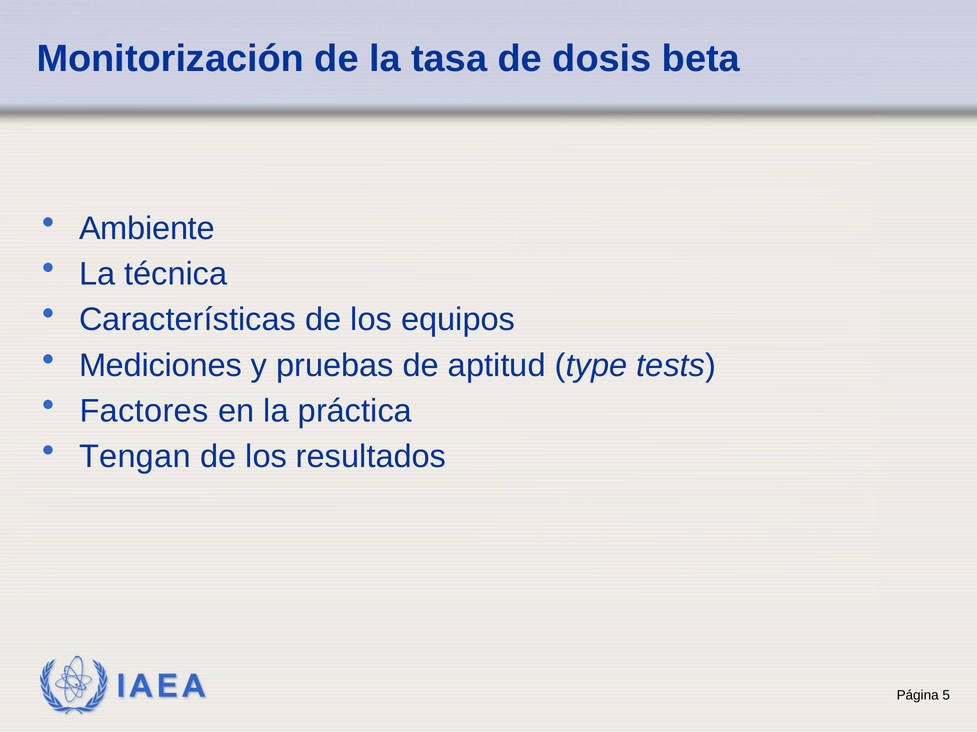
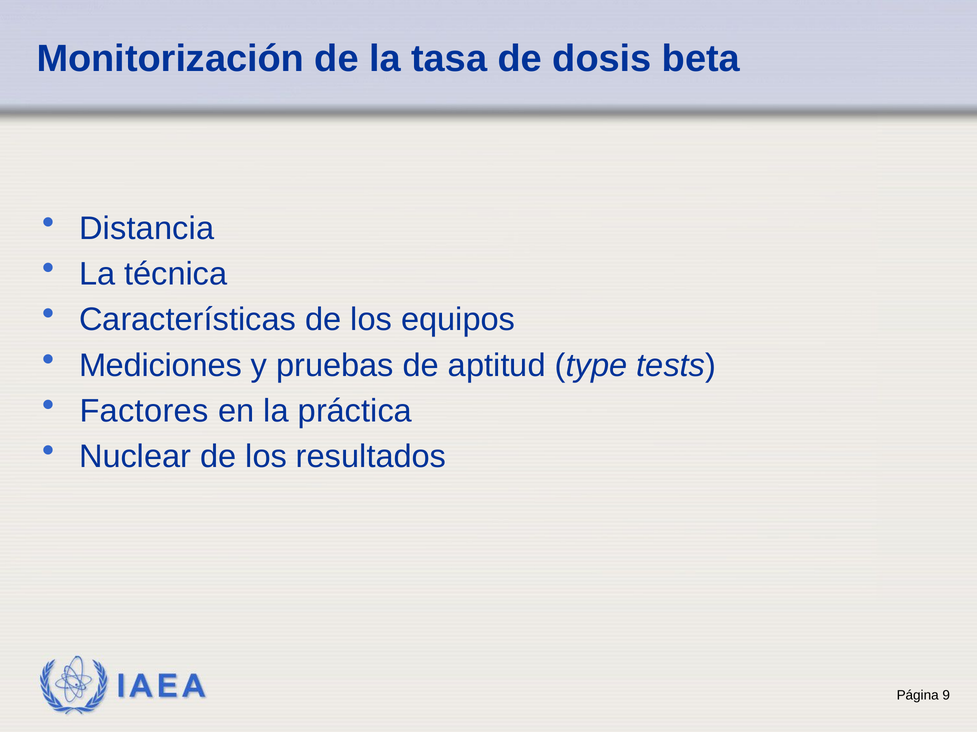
Ambiente: Ambiente -> Distancia
Tengan: Tengan -> Nuclear
5: 5 -> 9
